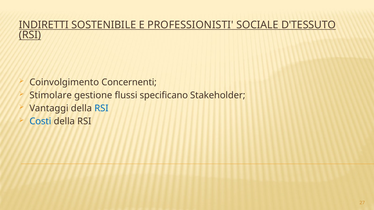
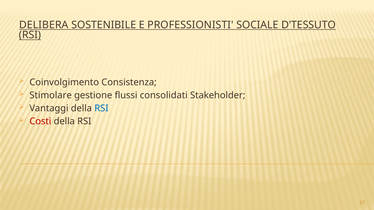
INDIRETTI: INDIRETTI -> DELIBERA
Concernenti: Concernenti -> Consistenza
specificano: specificano -> consolidati
Costi colour: blue -> red
